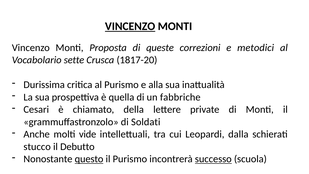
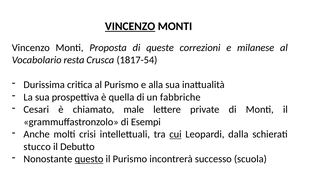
metodici: metodici -> milanese
sette: sette -> resta
1817-20: 1817-20 -> 1817-54
della: della -> male
Soldati: Soldati -> Esempi
vide: vide -> crisi
cui underline: none -> present
successo underline: present -> none
